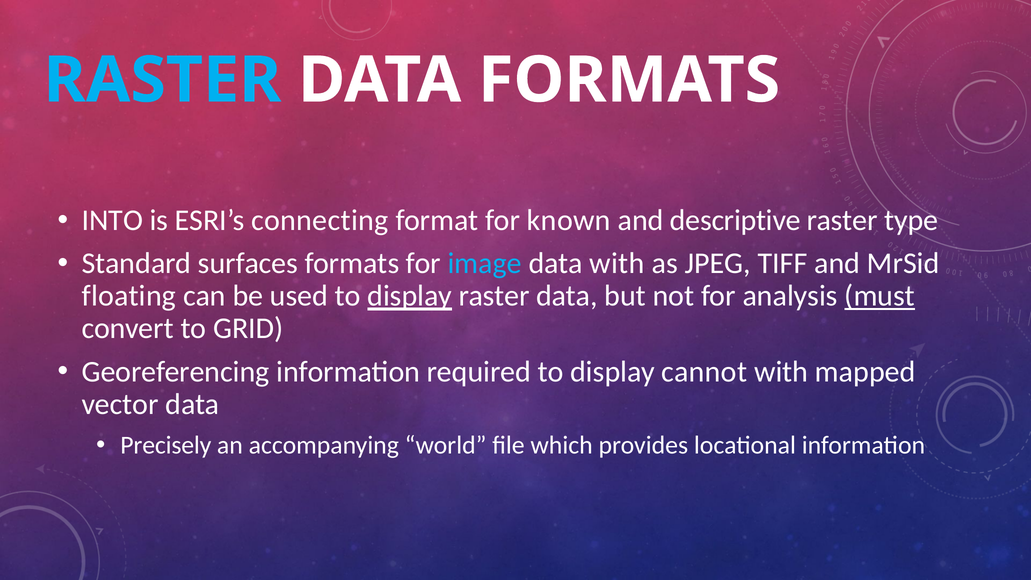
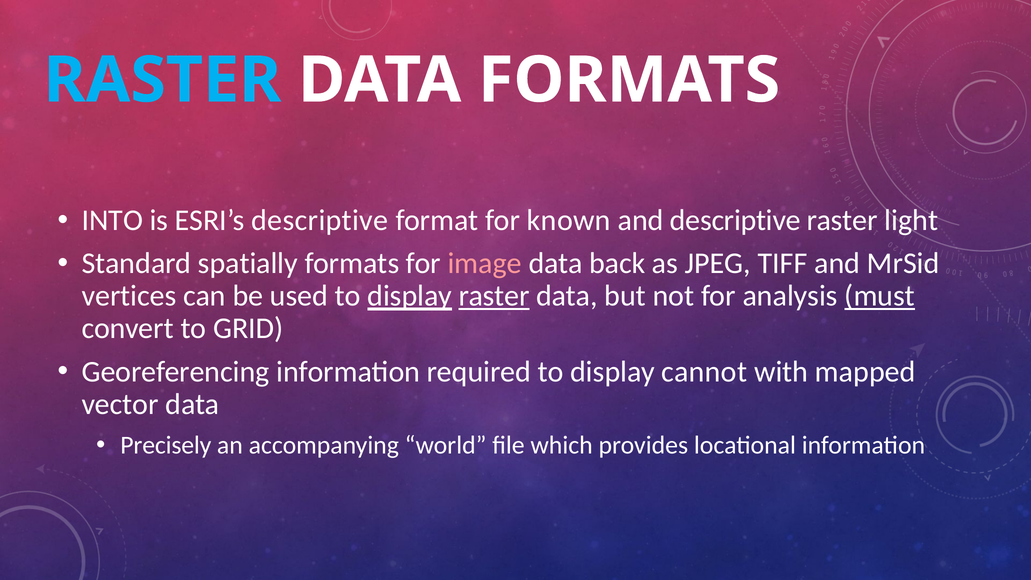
ESRI’s connecting: connecting -> descriptive
type: type -> light
surfaces: surfaces -> spatially
image colour: light blue -> pink
data with: with -> back
floating: floating -> vertices
raster at (494, 296) underline: none -> present
